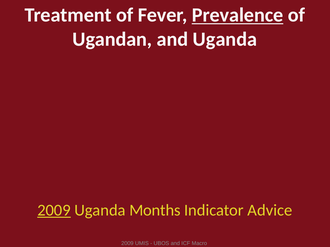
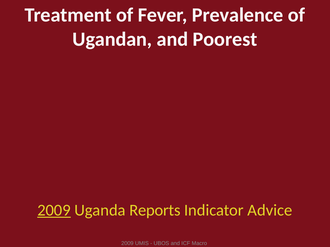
Prevalence underline: present -> none
and Uganda: Uganda -> Poorest
Months: Months -> Reports
